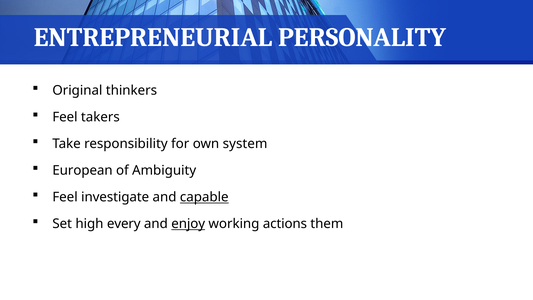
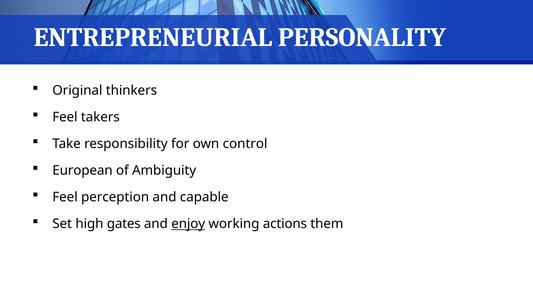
system: system -> control
investigate: investigate -> perception
capable underline: present -> none
every: every -> gates
